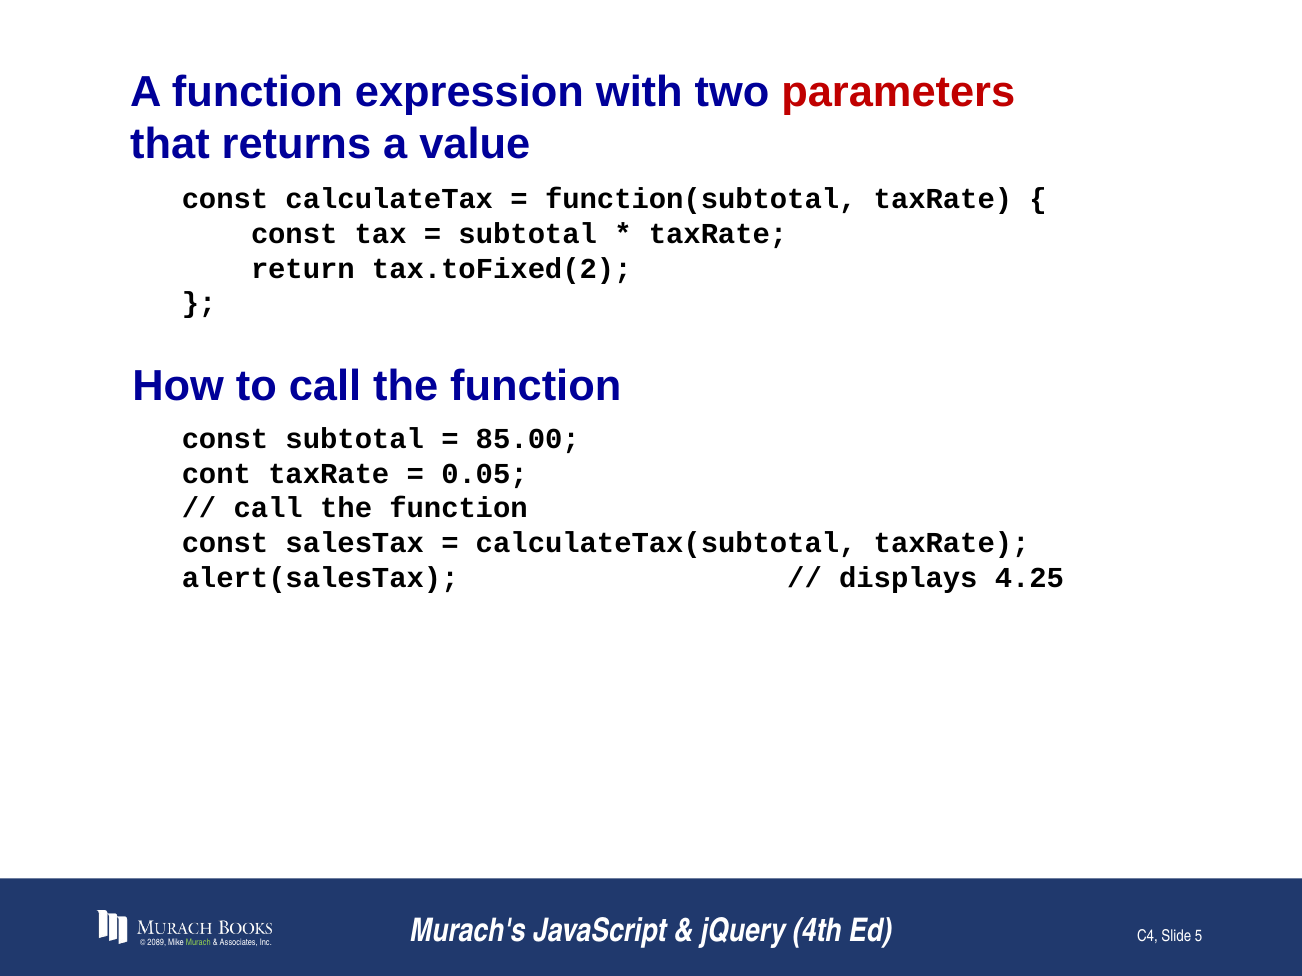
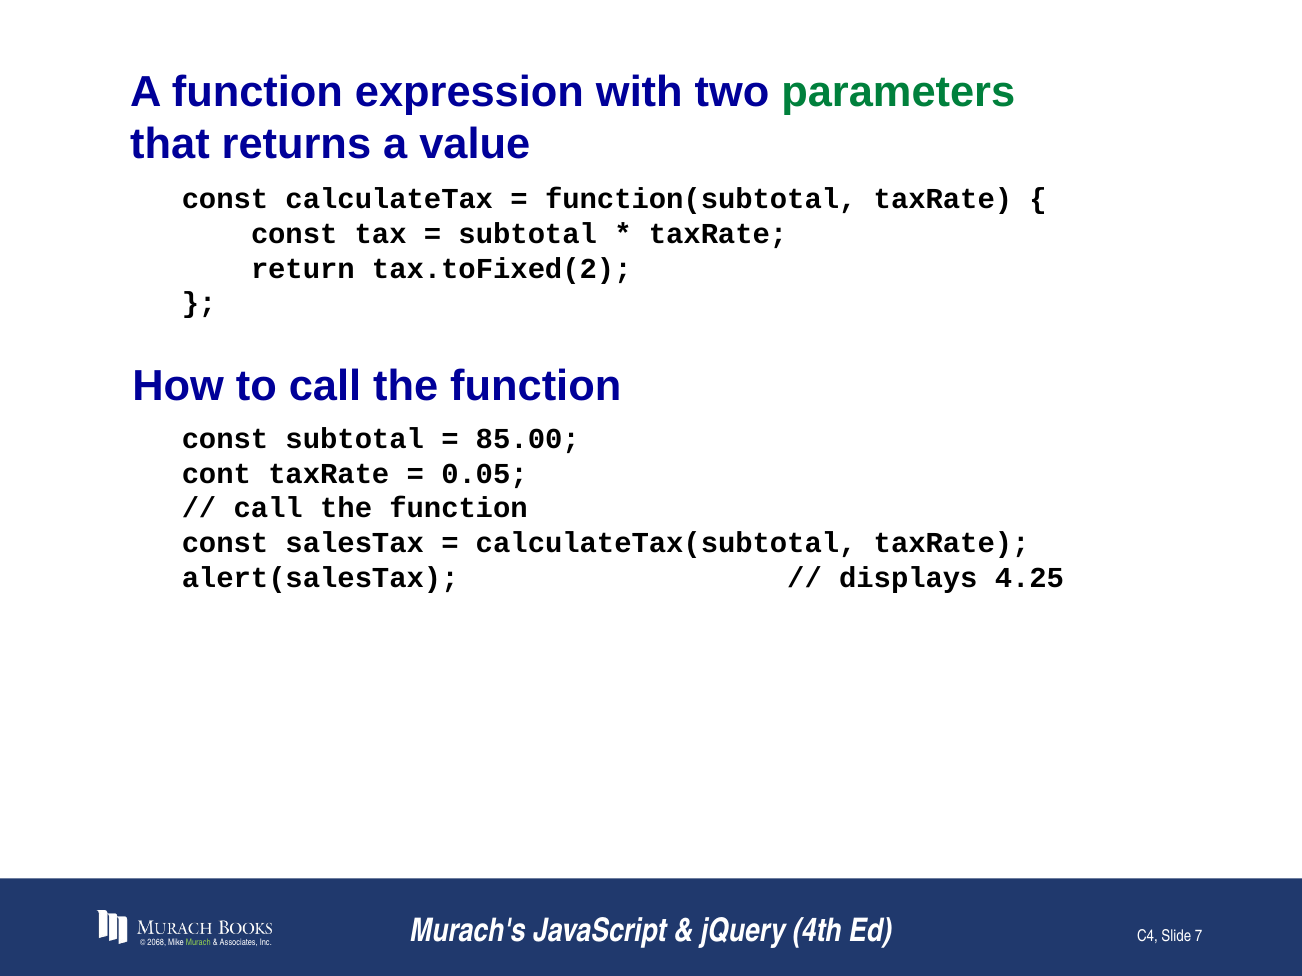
parameters colour: red -> green
2089: 2089 -> 2068
5: 5 -> 7
